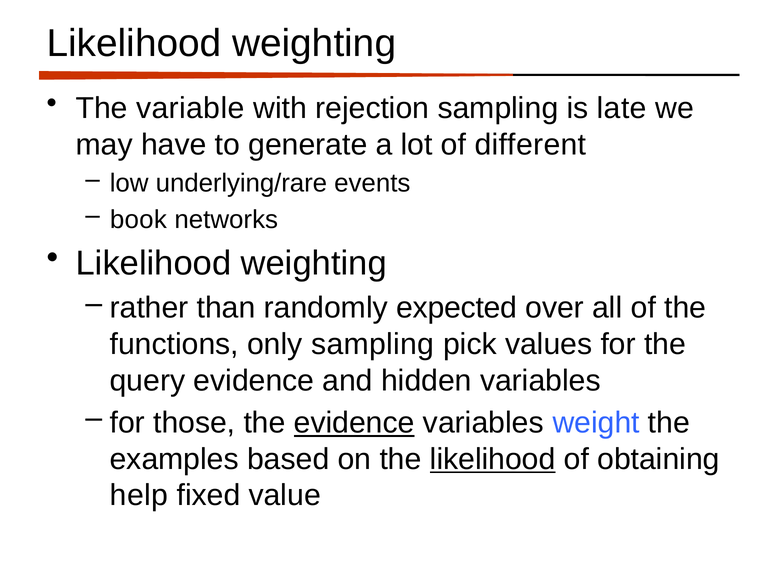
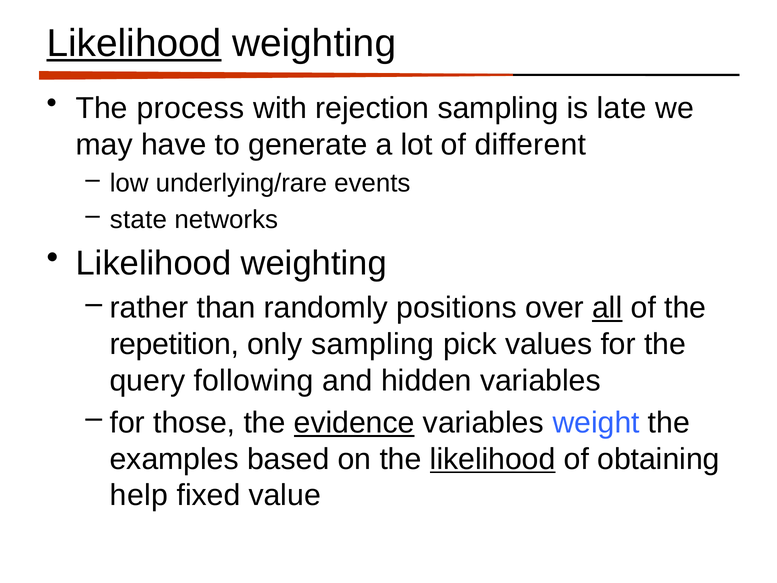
Likelihood at (134, 43) underline: none -> present
variable: variable -> process
book: book -> state
expected: expected -> positions
all underline: none -> present
functions: functions -> repetition
query evidence: evidence -> following
